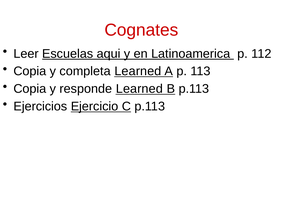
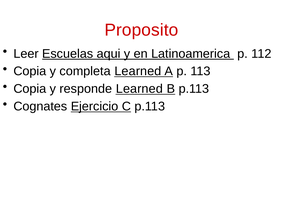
Cognates: Cognates -> Proposito
Ejercicios: Ejercicios -> Cognates
